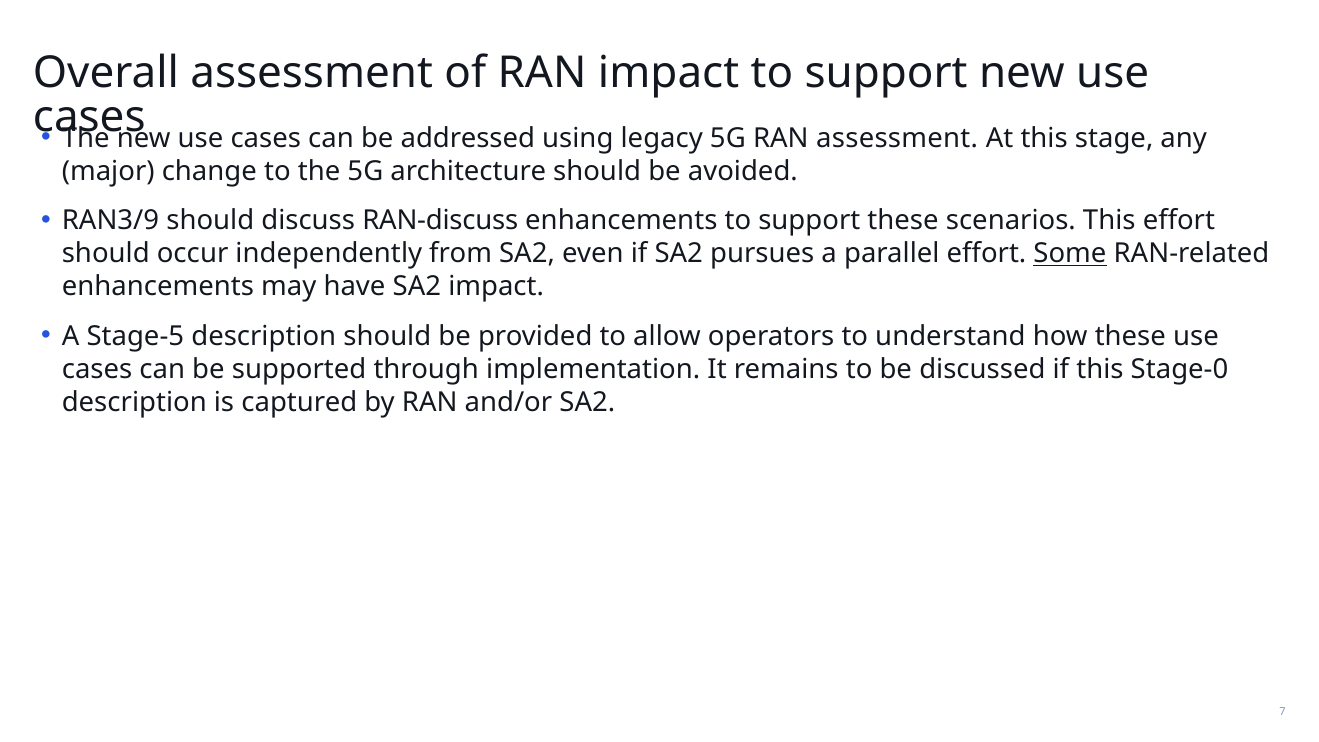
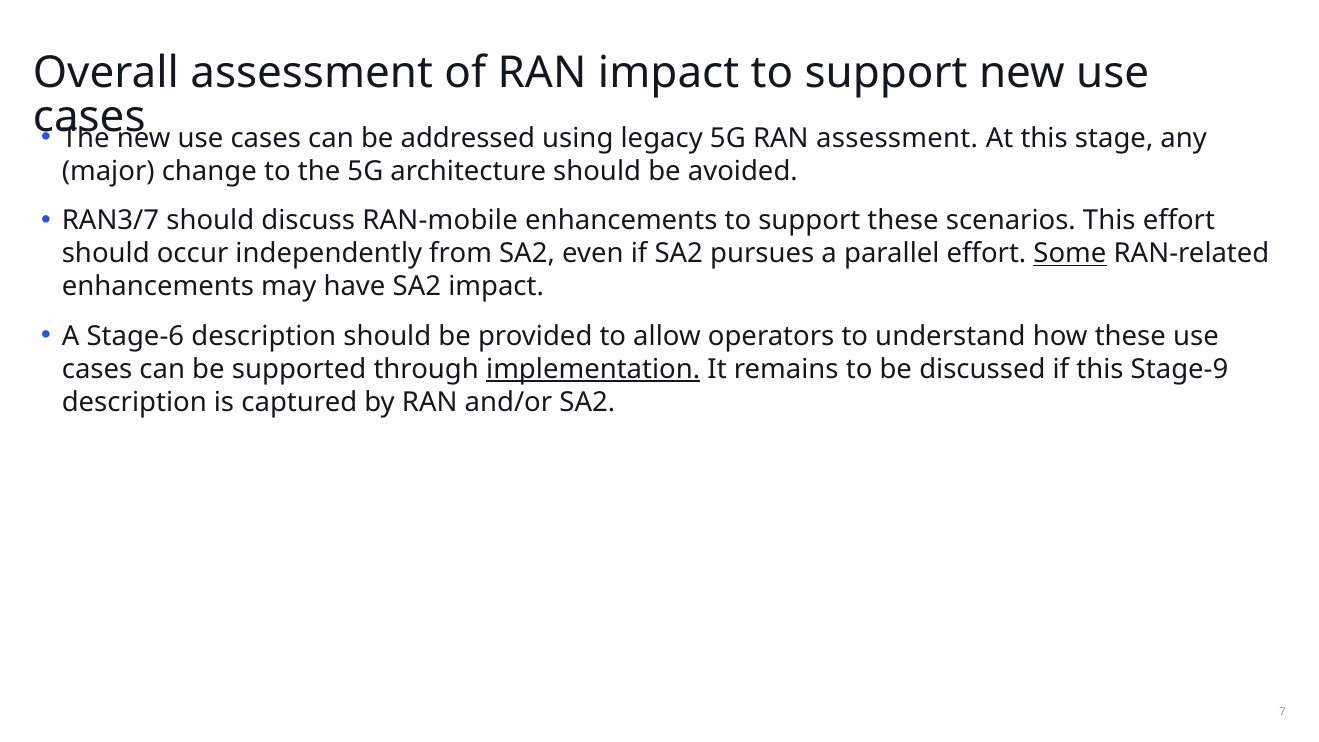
RAN3/9: RAN3/9 -> RAN3/7
RAN-discuss: RAN-discuss -> RAN-mobile
Stage-5: Stage-5 -> Stage-6
implementation underline: none -> present
Stage-0: Stage-0 -> Stage-9
